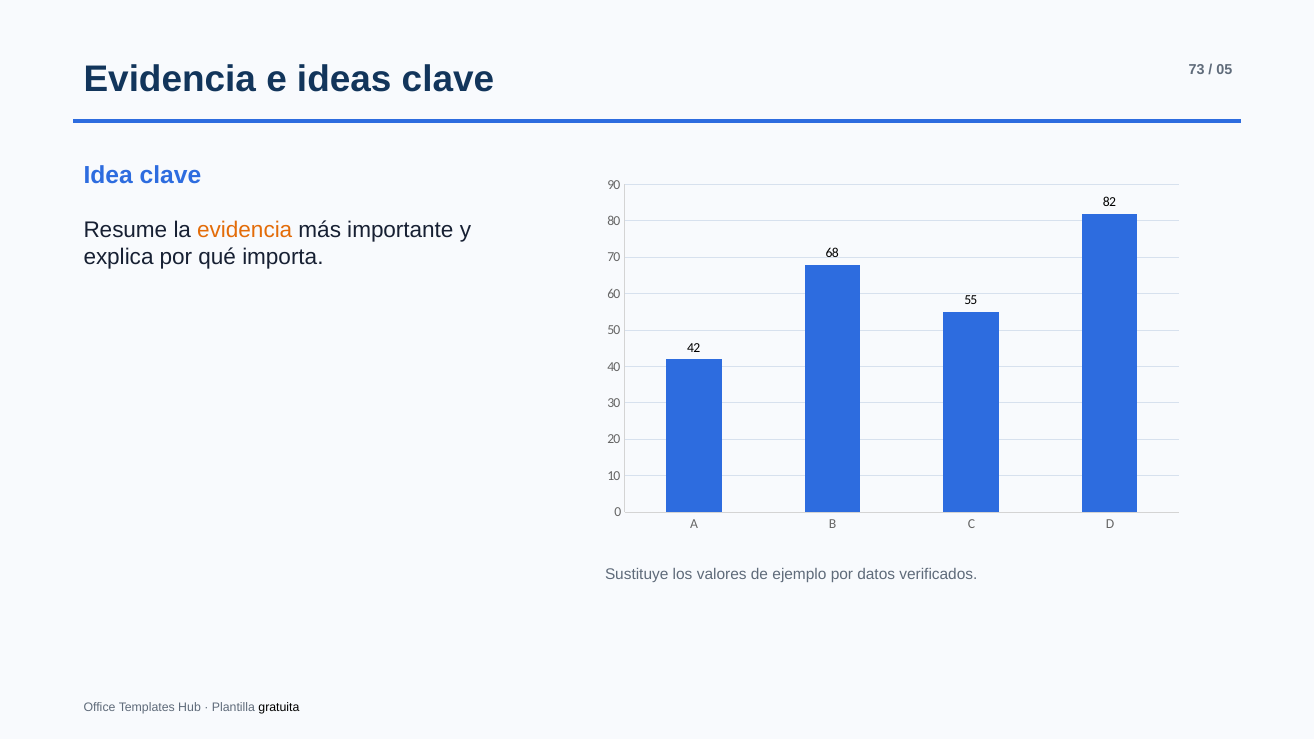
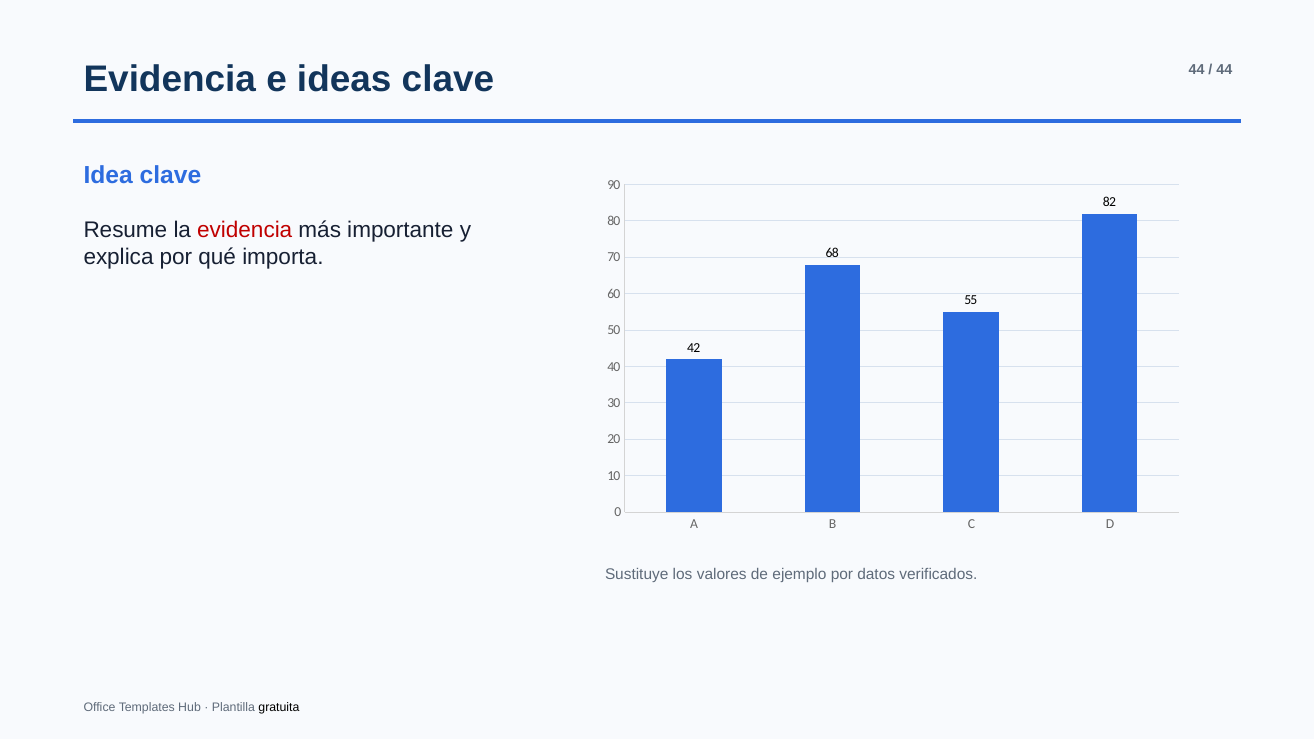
clave 73: 73 -> 44
05 at (1224, 70): 05 -> 44
evidencia at (245, 230) colour: orange -> red
